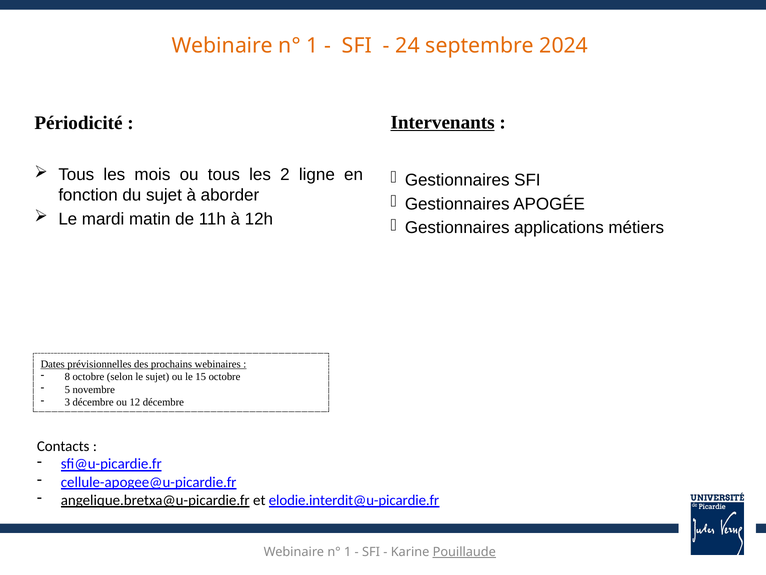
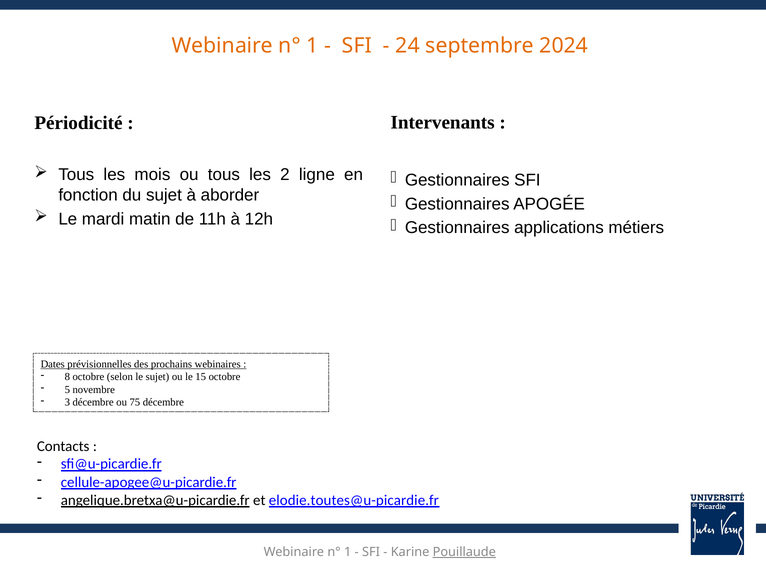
Intervenants underline: present -> none
12: 12 -> 75
elodie.interdit@u-picardie.fr: elodie.interdit@u-picardie.fr -> elodie.toutes@u-picardie.fr
